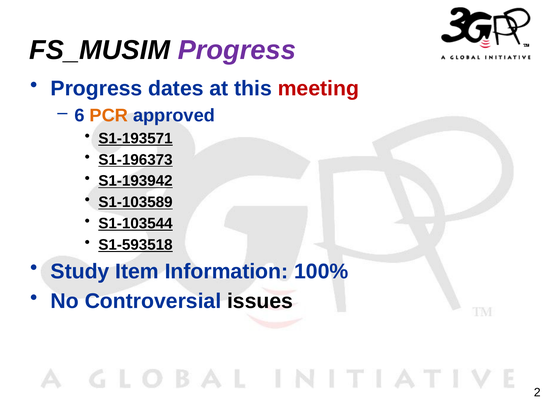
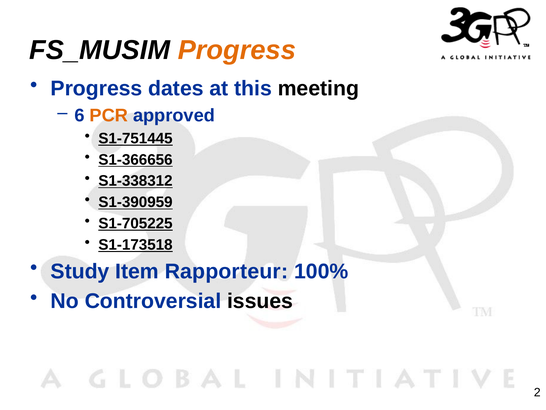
Progress at (237, 50) colour: purple -> orange
meeting colour: red -> black
S1-193571: S1-193571 -> S1-751445
S1-196373: S1-196373 -> S1-366656
S1-193942: S1-193942 -> S1-338312
S1-103589: S1-103589 -> S1-390959
S1-103544: S1-103544 -> S1-705225
S1-593518: S1-593518 -> S1-173518
Information: Information -> Rapporteur
